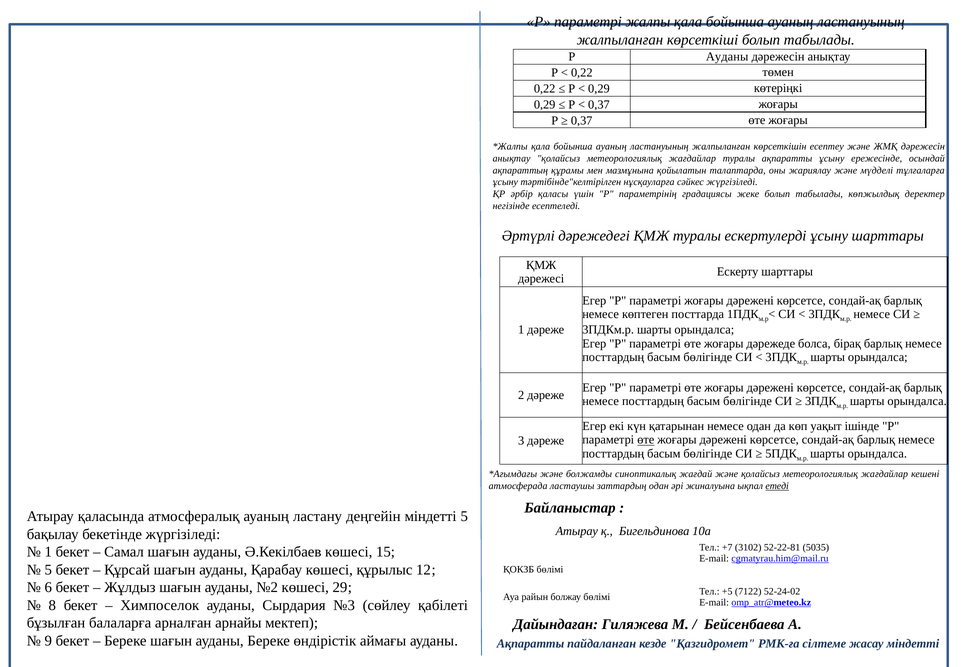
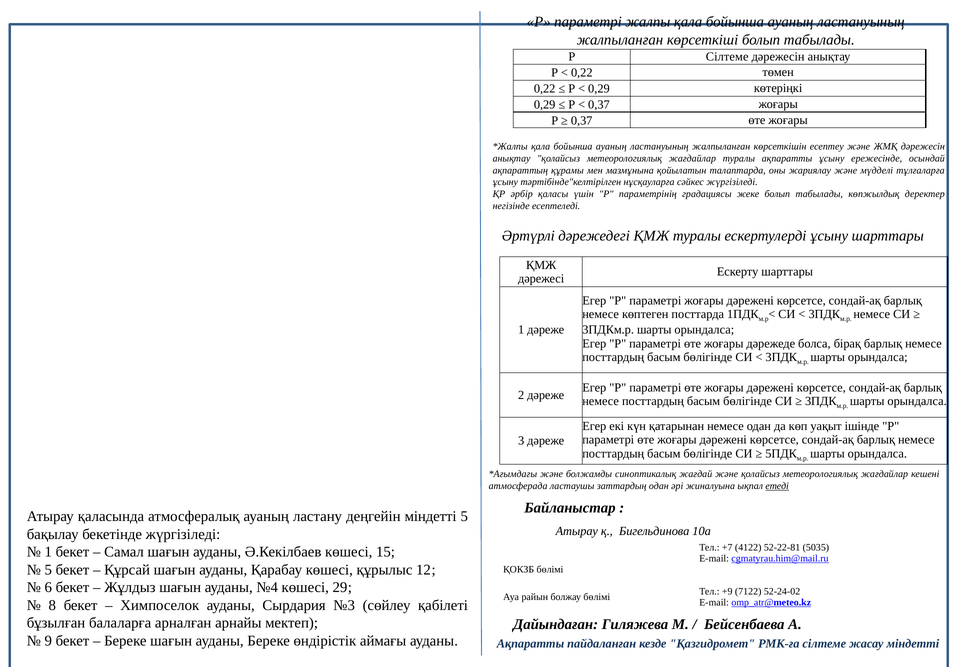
Р Ауданы: Ауданы -> Сілтеме
өте at (646, 440) underline: present -> none
3102: 3102 -> 4122
№2: №2 -> №4
+5: +5 -> +9
